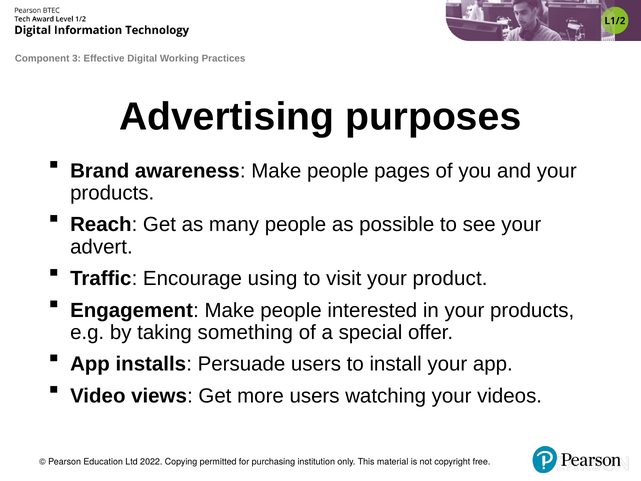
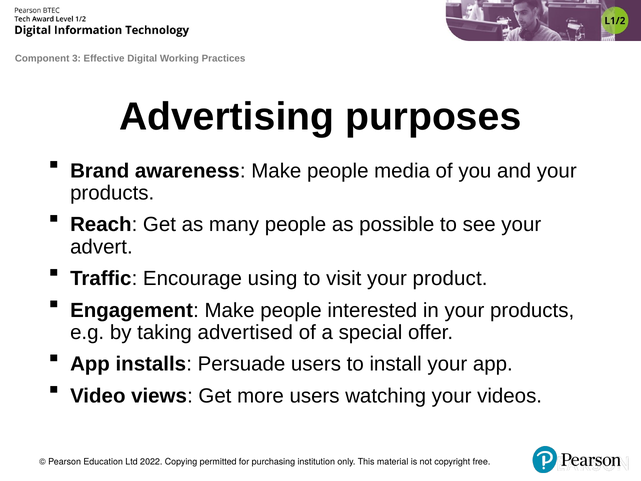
pages: pages -> media
something: something -> advertised
